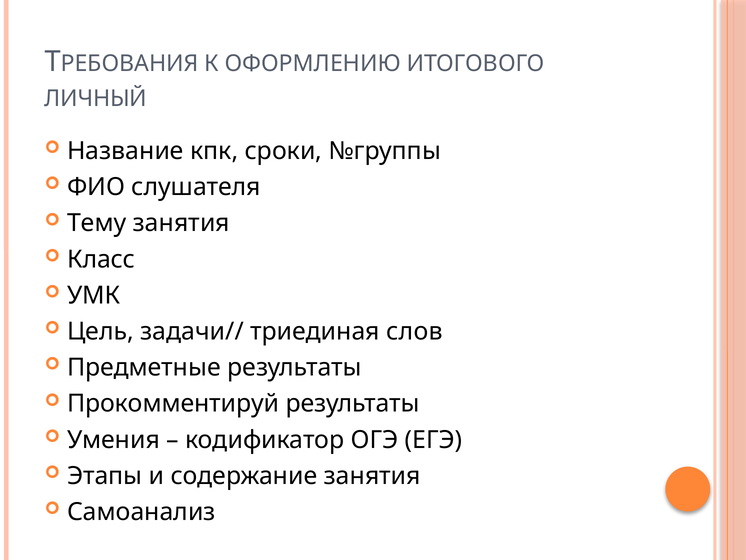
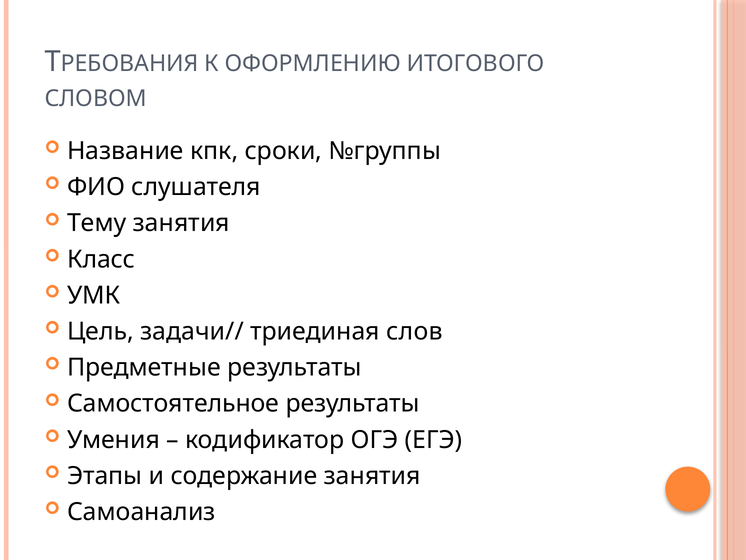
ЛИЧНЫЙ: ЛИЧНЫЙ -> СЛОВОМ
Прокомментируй: Прокомментируй -> Самостоятельное
